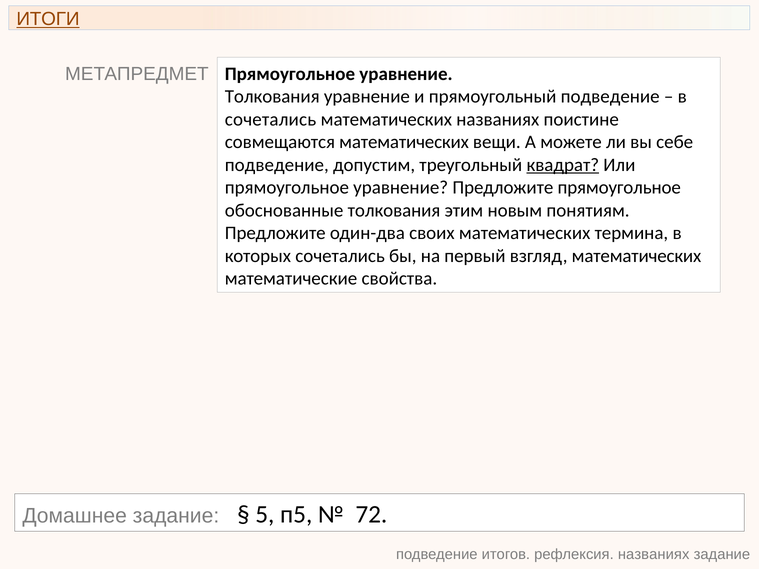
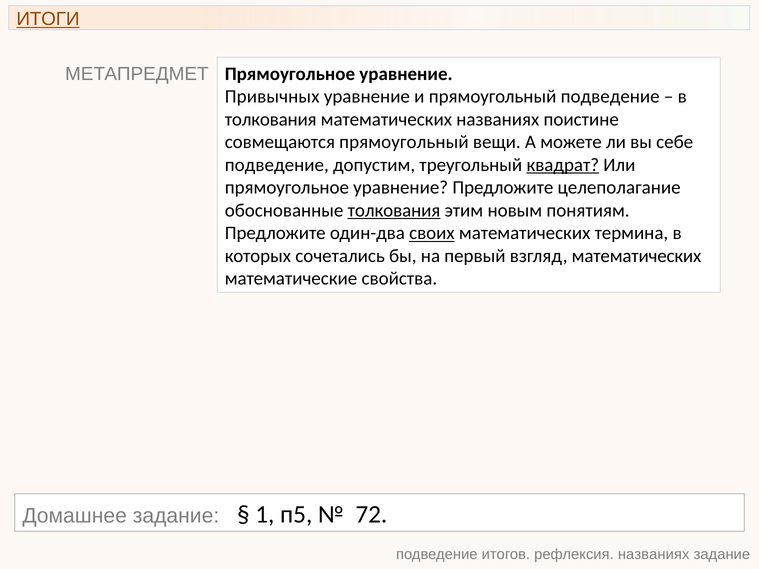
Толкования at (272, 97): Толкования -> Привычных
сочетались at (271, 119): сочетались -> толкования
совмещаются математических: математических -> прямоугольный
Предложите прямоугольное: прямоугольное -> целеполагание
толкования at (394, 211) underline: none -> present
своих underline: none -> present
5: 5 -> 1
